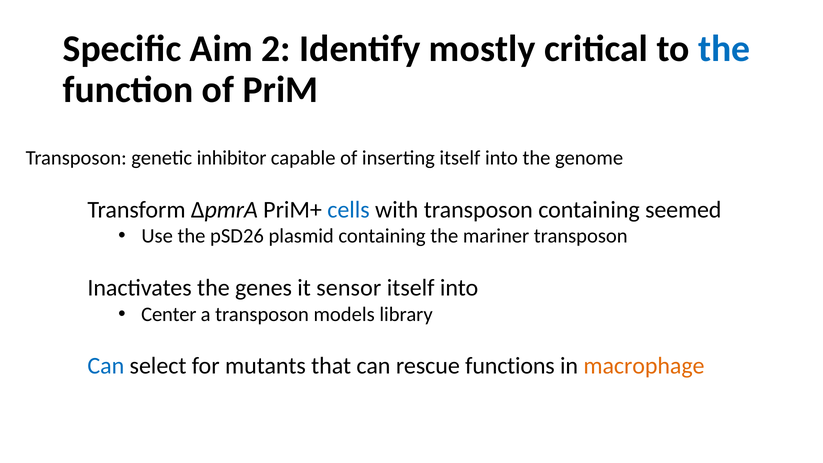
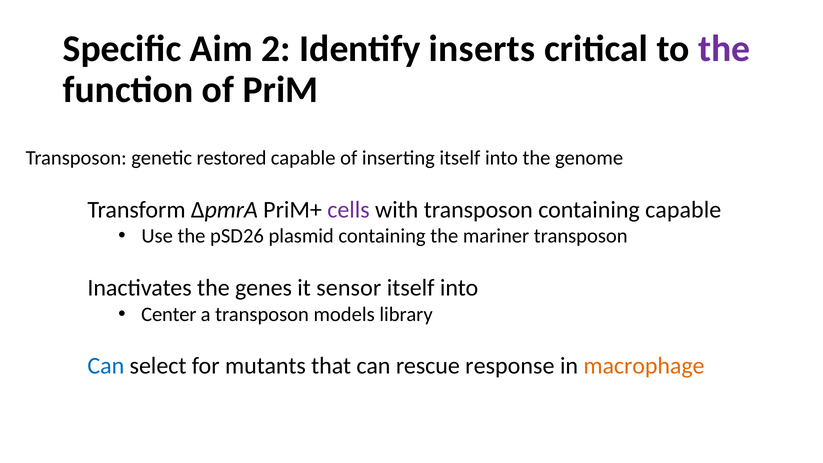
mostly: mostly -> inserts
the at (724, 49) colour: blue -> purple
inhibitor: inhibitor -> restored
cells colour: blue -> purple
containing seemed: seemed -> capable
functions: functions -> response
